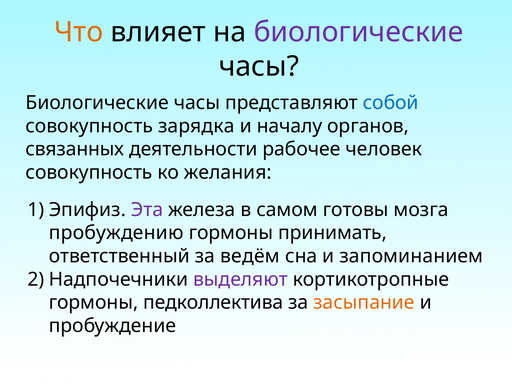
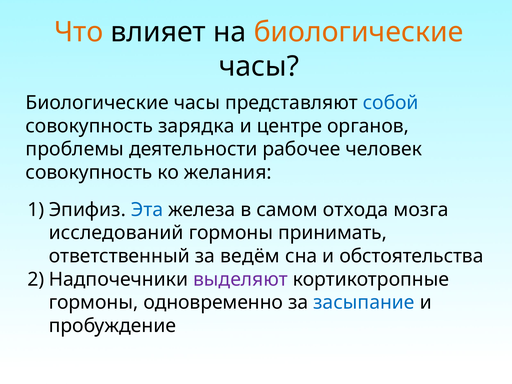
биологические at (359, 32) colour: purple -> orange
началу: началу -> центре
связанных: связанных -> проблемы
Эта colour: purple -> blue
готовы: готовы -> отхода
пробуждению: пробуждению -> исследований
запоминанием: запоминанием -> обстоятельства
педколлектива: педколлектива -> одновременно
засыпание colour: orange -> blue
